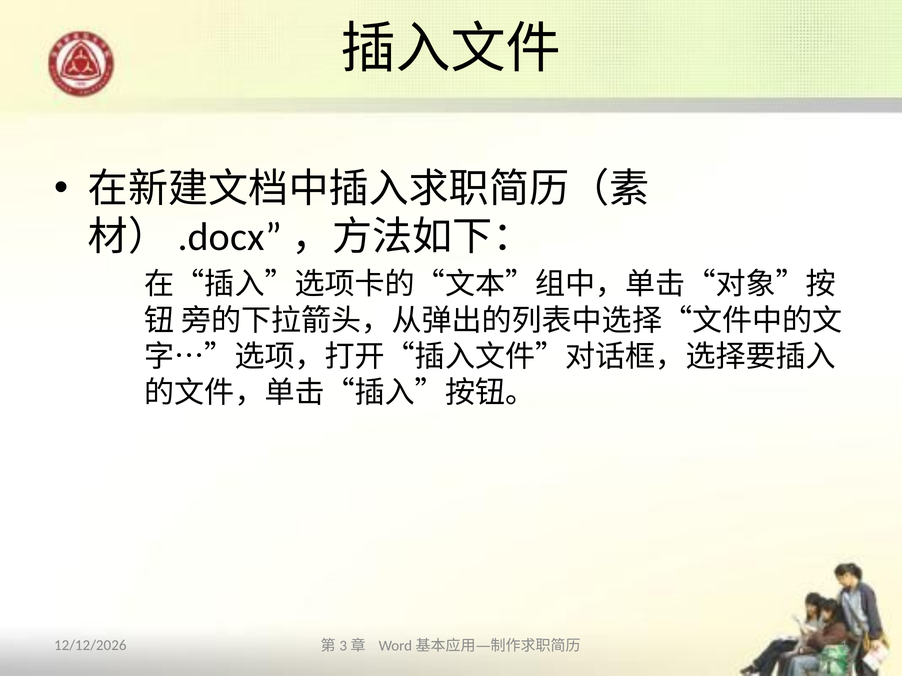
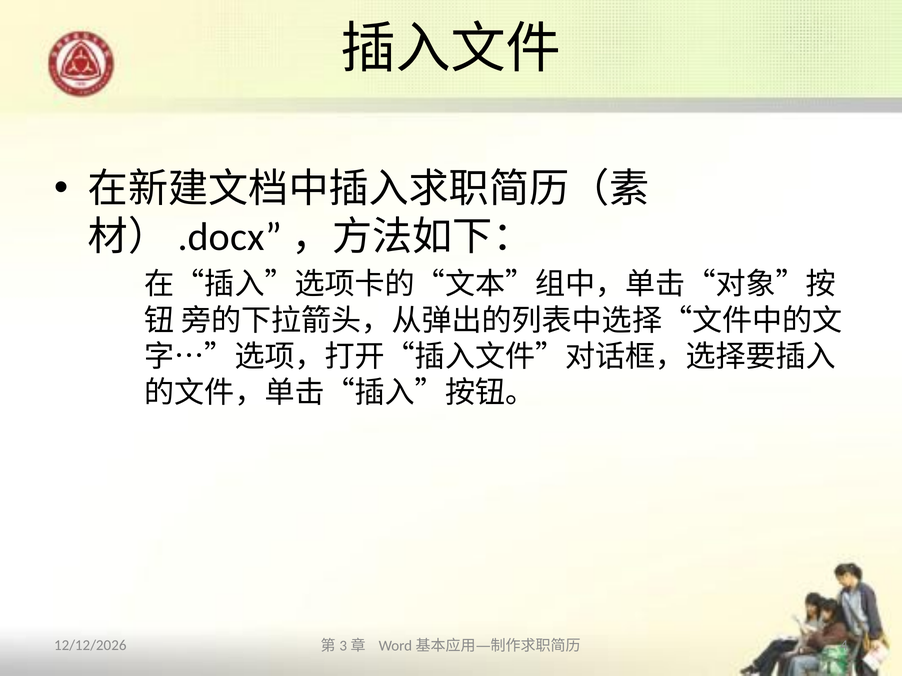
1: 1 -> 4
